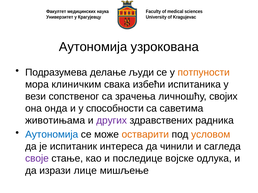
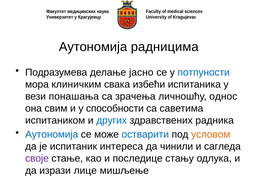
узрокована: узрокована -> радницима
људи: људи -> јасно
потпуности colour: orange -> blue
сопственог: сопственог -> понашања
својих: својих -> однос
онда: онда -> свим
животињама: животињама -> испитаником
других colour: purple -> blue
остварити colour: orange -> blue
војске: војске -> стању
